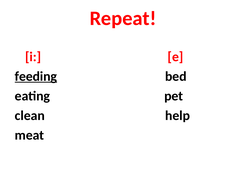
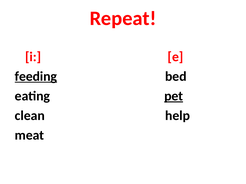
pet underline: none -> present
